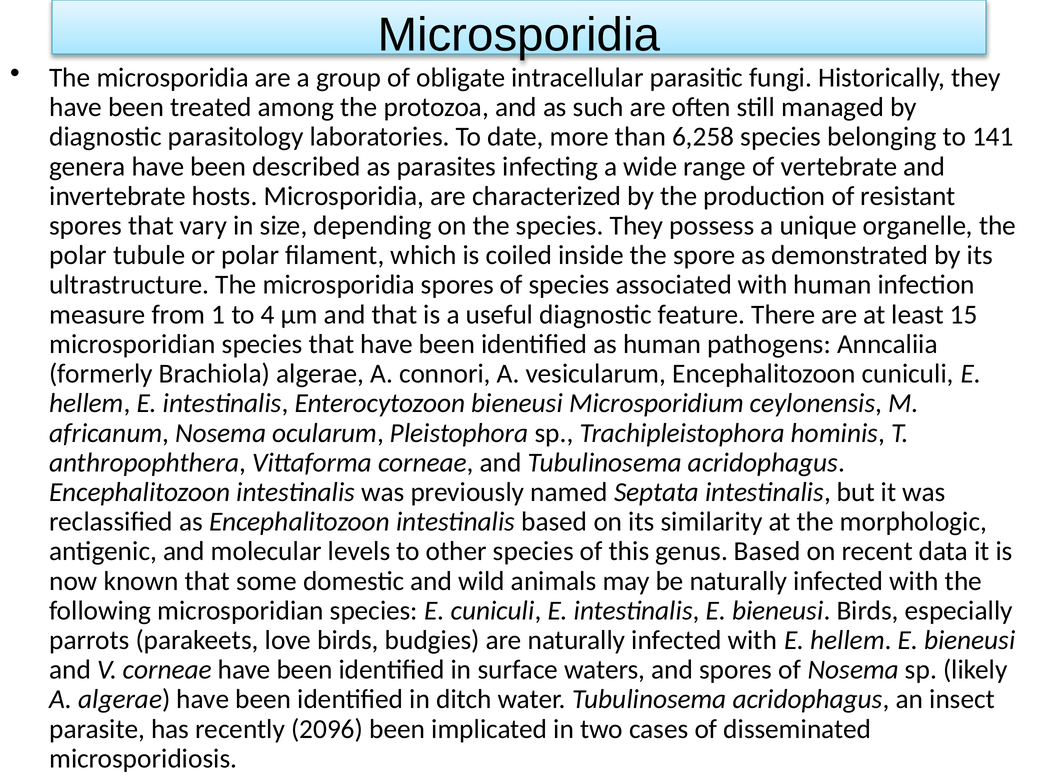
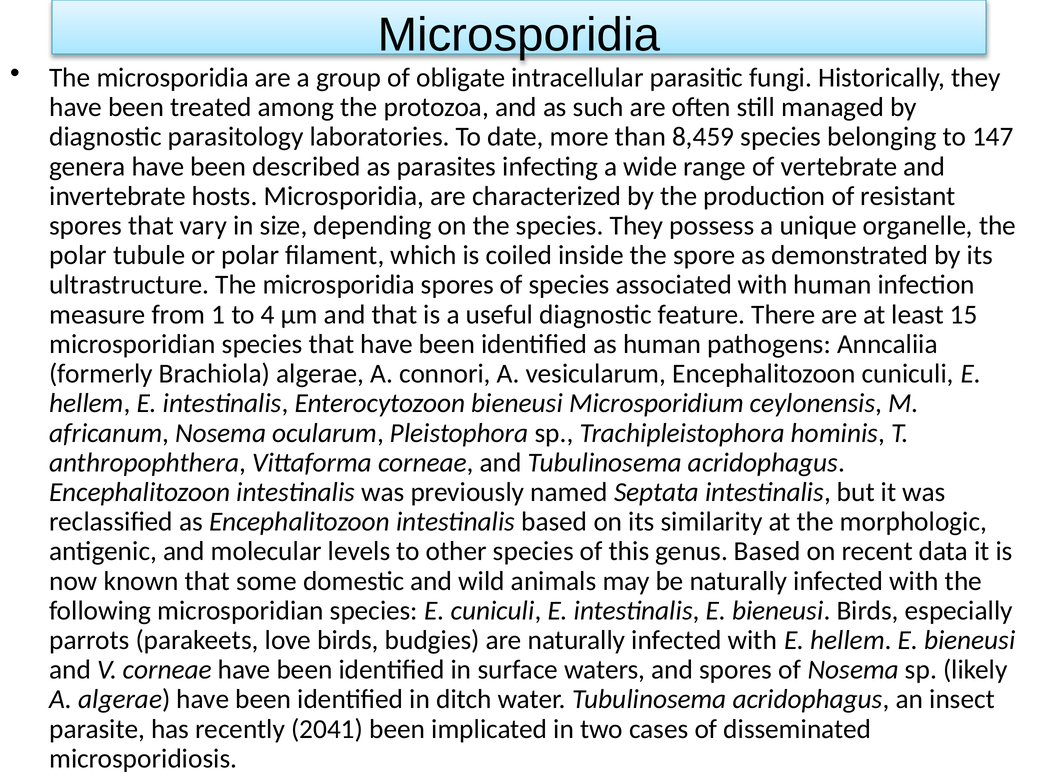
6,258: 6,258 -> 8,459
141: 141 -> 147
2096: 2096 -> 2041
